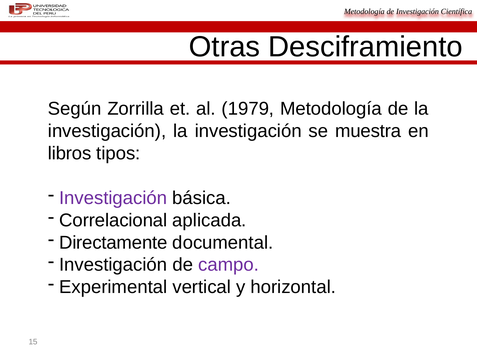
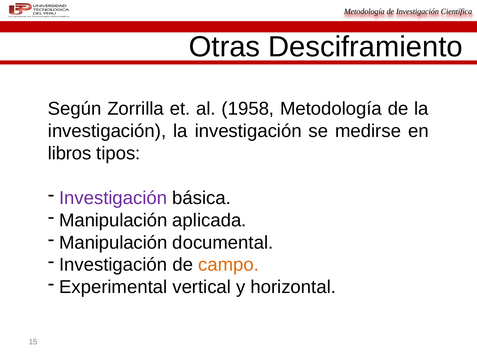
1979: 1979 -> 1958
muestra: muestra -> medirse
Correlacional at (113, 220): Correlacional -> Manipulación
Directamente at (113, 242): Directamente -> Manipulación
campo colour: purple -> orange
